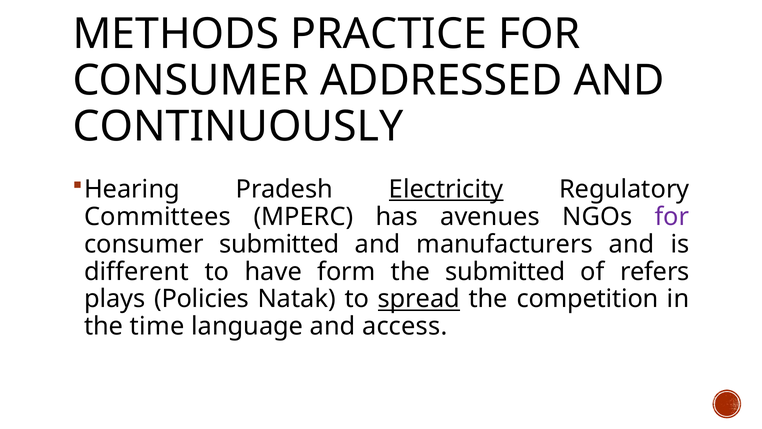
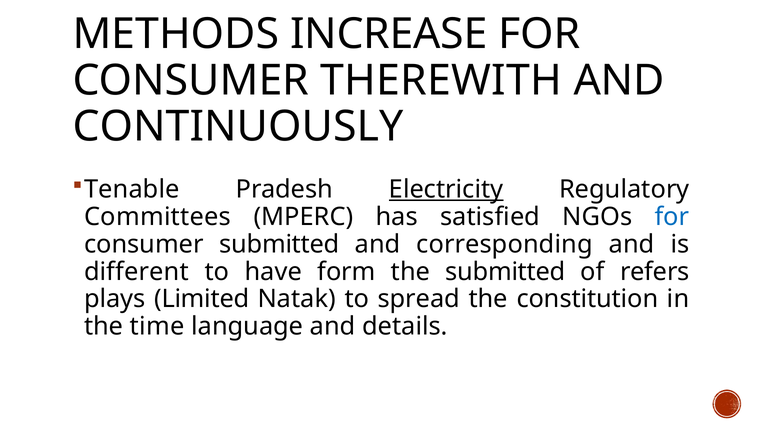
PRACTICE: PRACTICE -> INCREASE
ADDRESSED: ADDRESSED -> THEREWITH
Hearing: Hearing -> Tenable
avenues: avenues -> satisfied
for at (672, 216) colour: purple -> blue
manufacturers: manufacturers -> corresponding
Policies: Policies -> Limited
spread underline: present -> none
competition: competition -> constitution
access: access -> details
